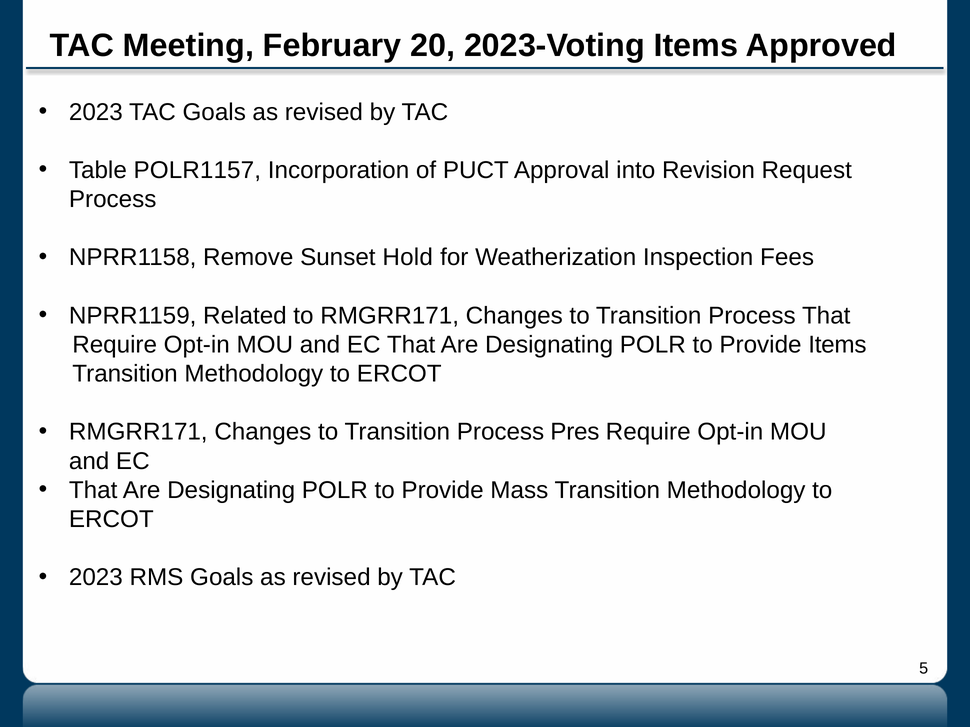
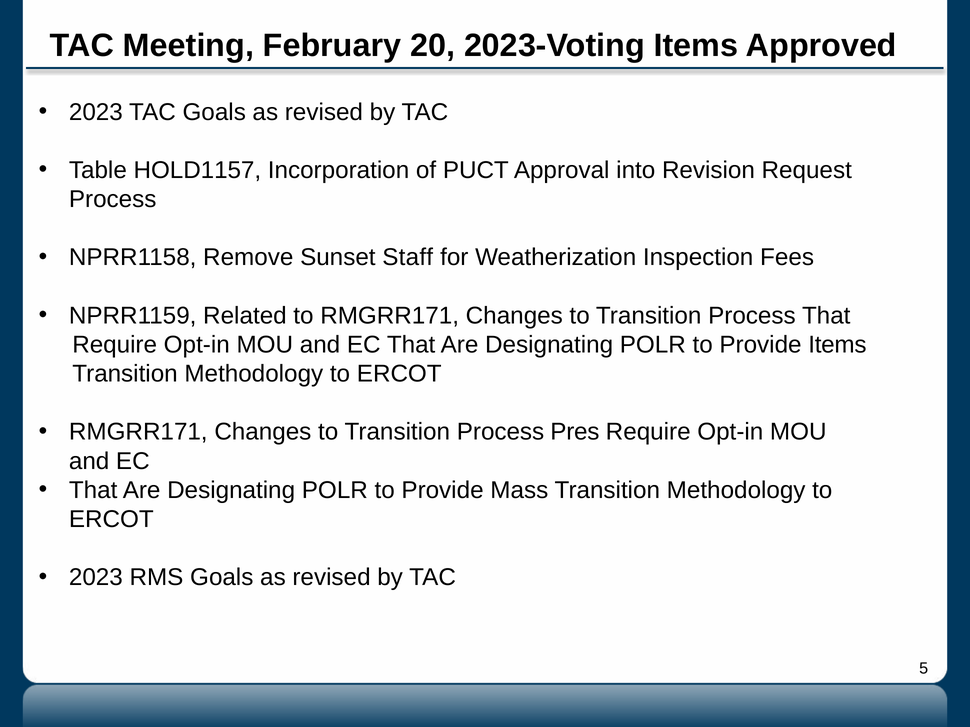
POLR1157: POLR1157 -> HOLD1157
Hold: Hold -> Staff
